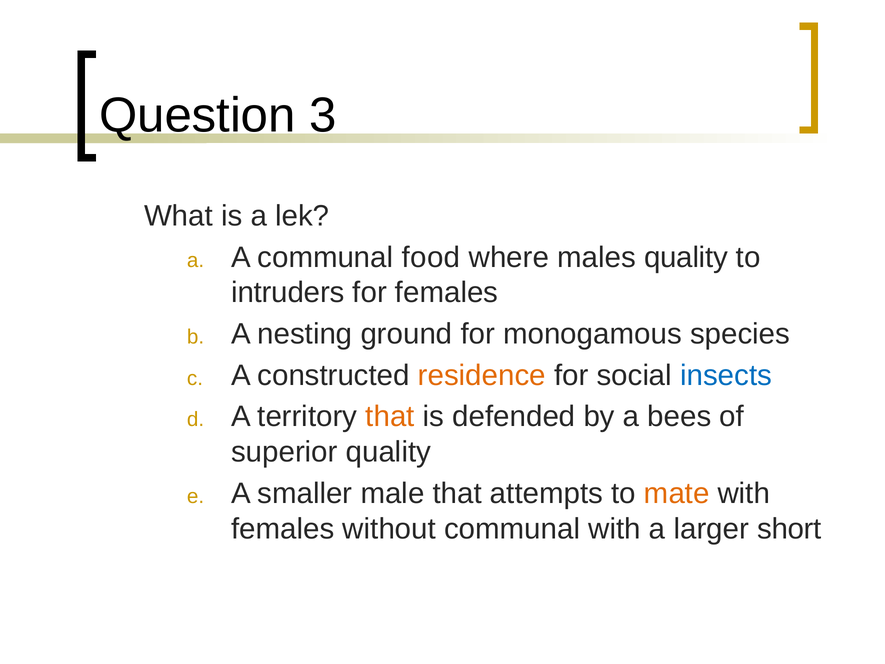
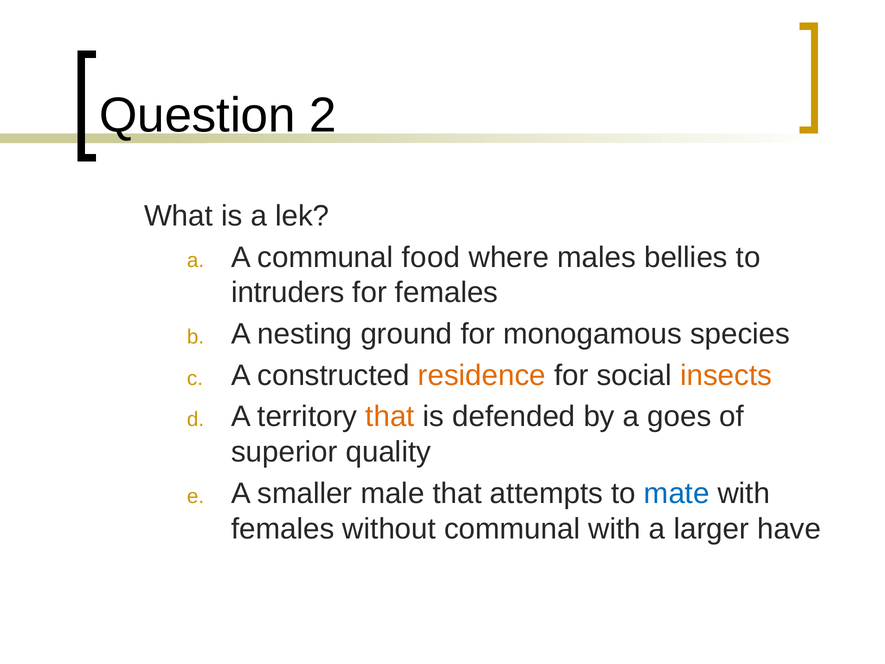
3: 3 -> 2
males quality: quality -> bellies
insects colour: blue -> orange
bees: bees -> goes
mate colour: orange -> blue
short: short -> have
